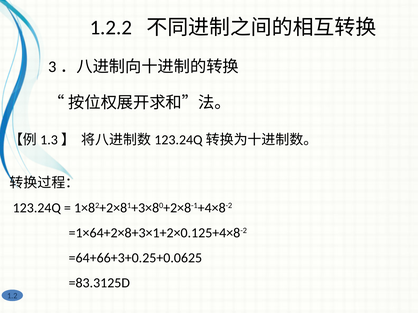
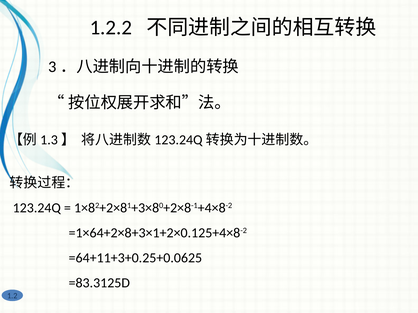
=64+66+3+0.25+0.0625: =64+66+3+0.25+0.0625 -> =64+11+3+0.25+0.0625
